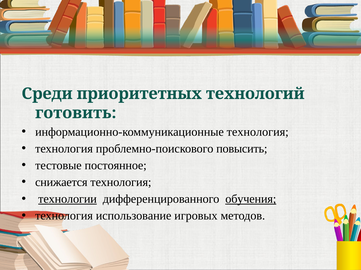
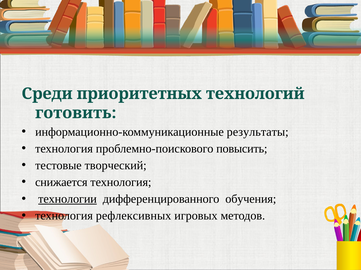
информационно-коммуникационные технология: технология -> результаты
постоянное: постоянное -> творческий
обучения underline: present -> none
использование: использование -> рефлексивных
